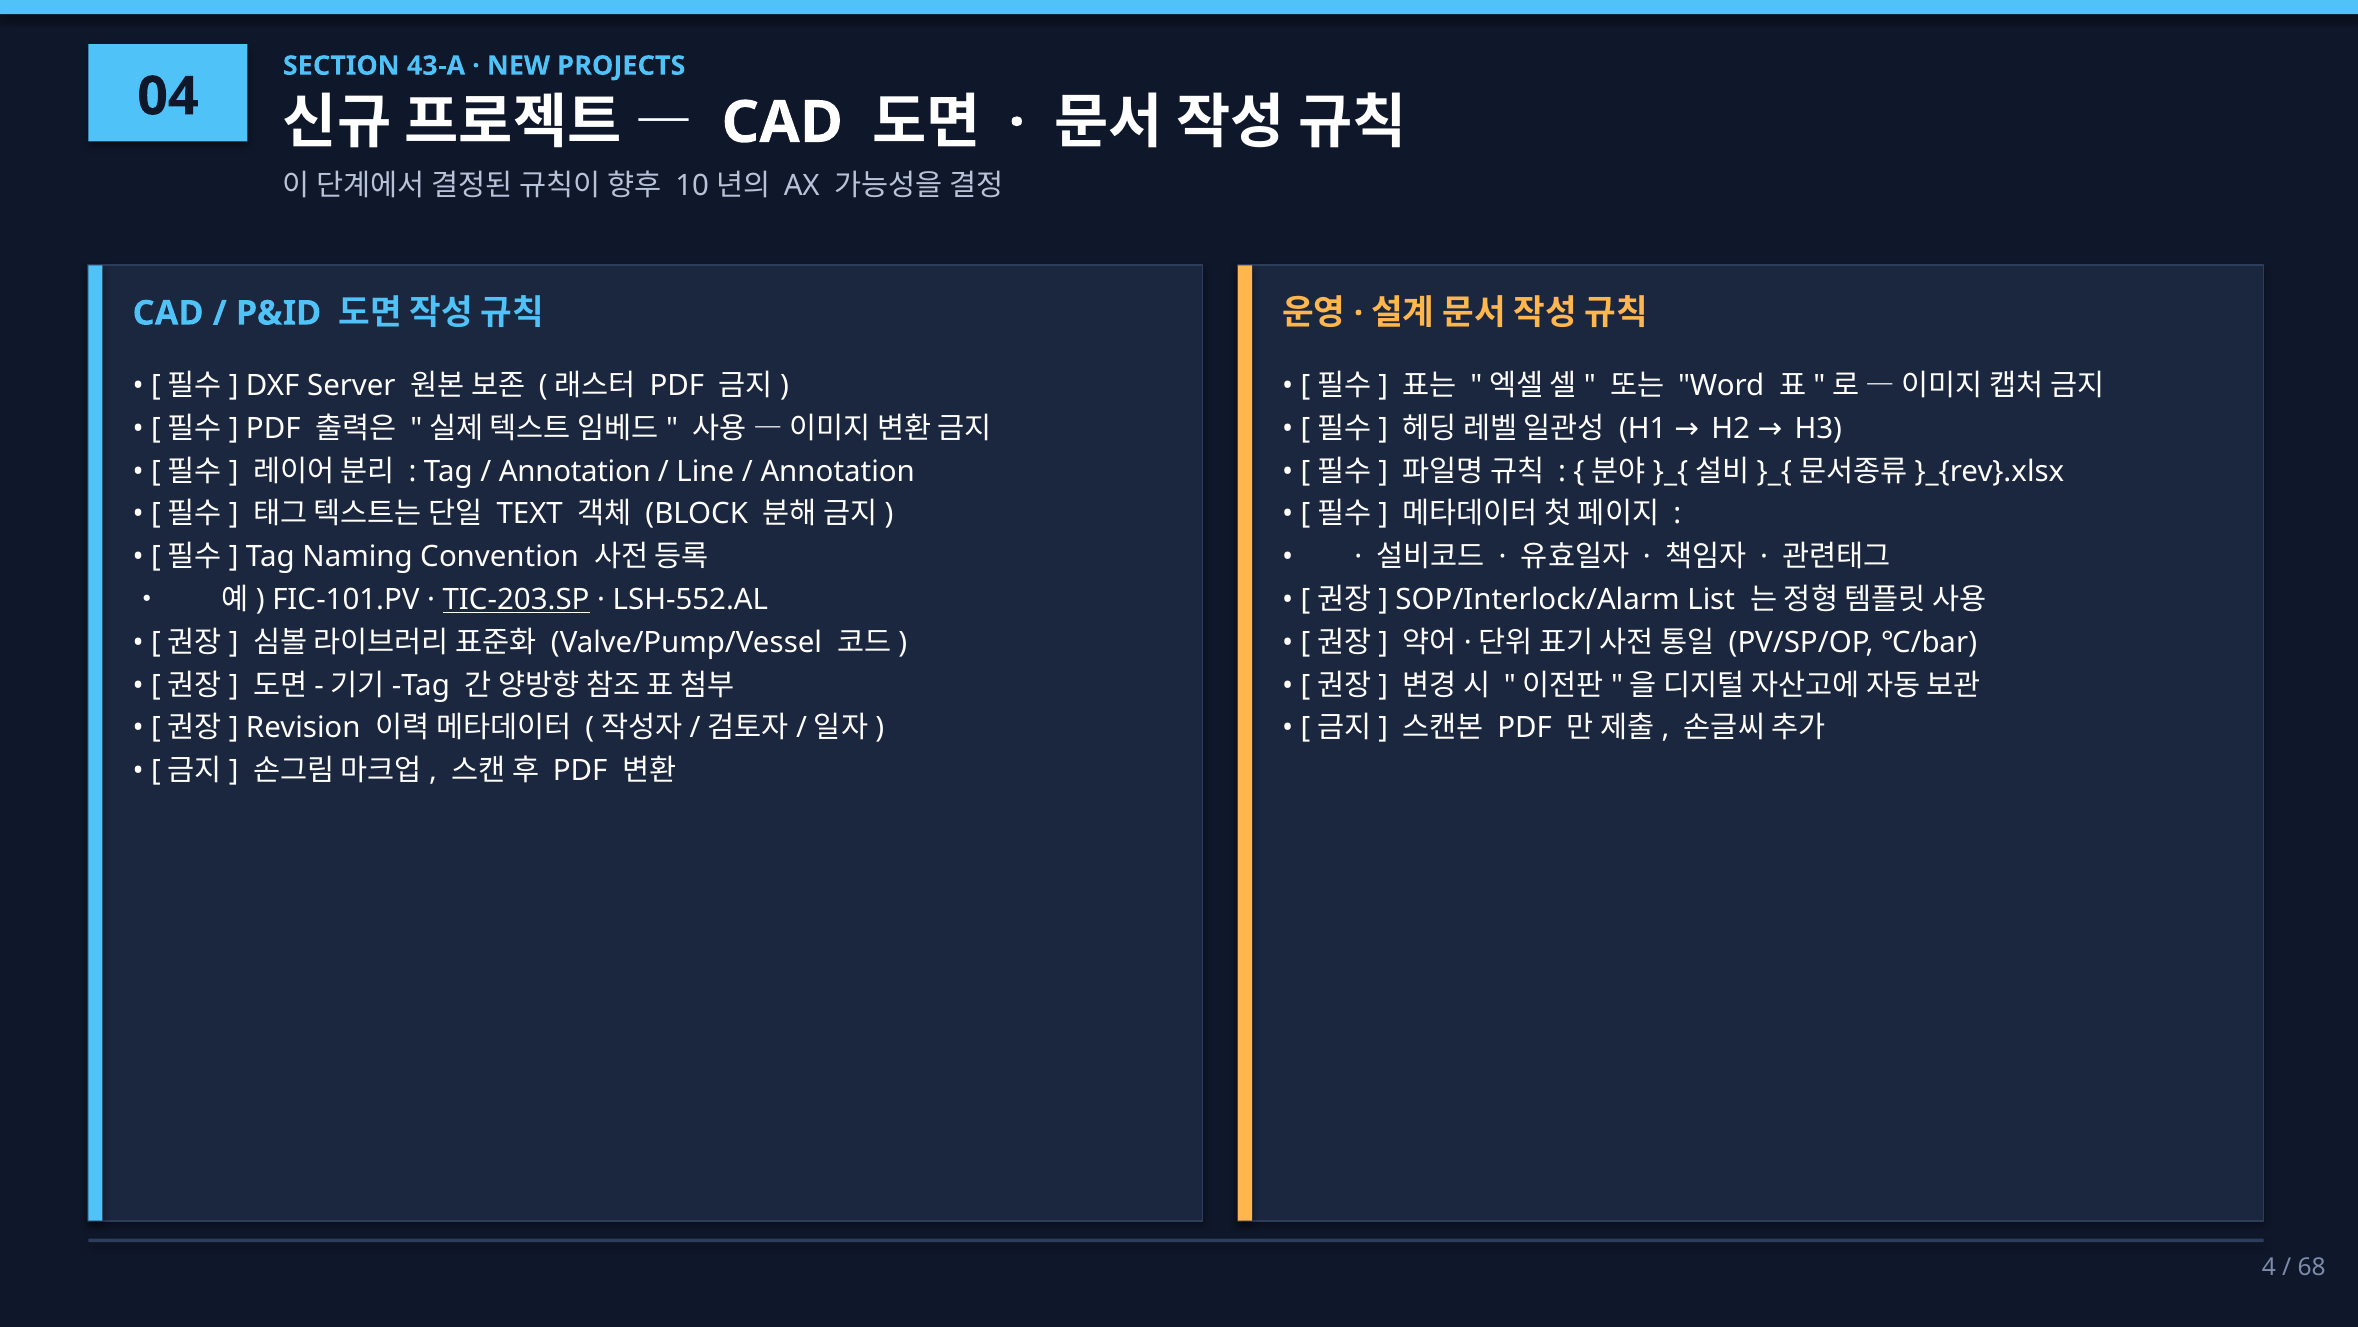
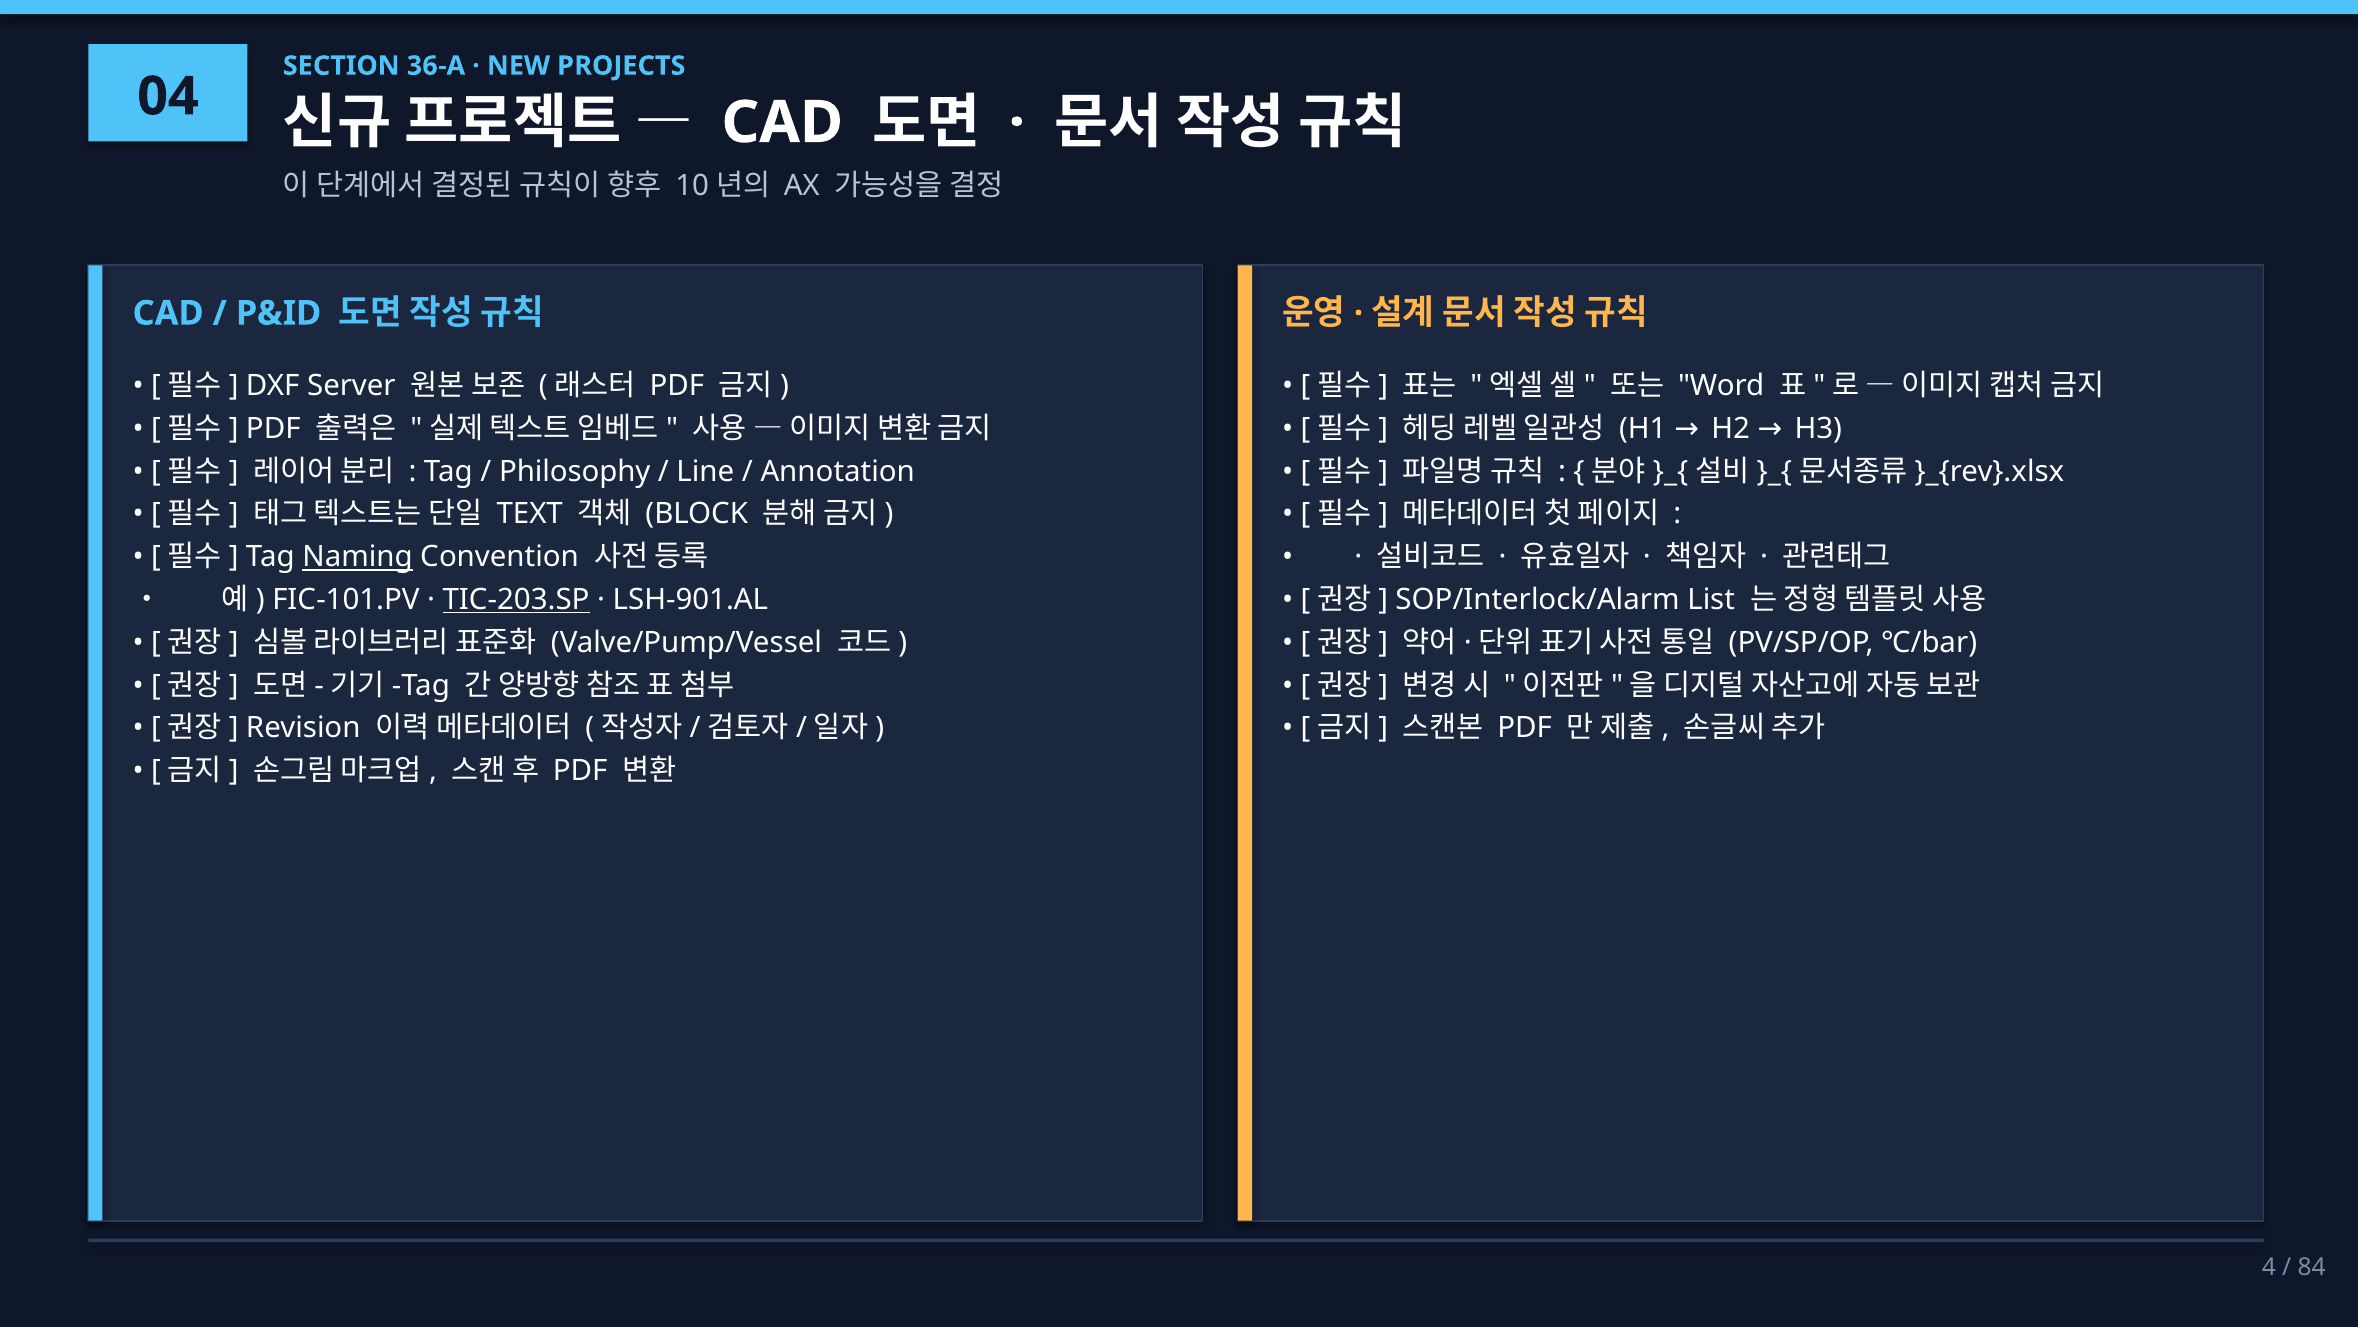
43-A: 43-A -> 36-A
Annotation at (575, 471): Annotation -> Philosophy
Naming underline: none -> present
LSH-552.AL: LSH-552.AL -> LSH-901.AL
68: 68 -> 84
